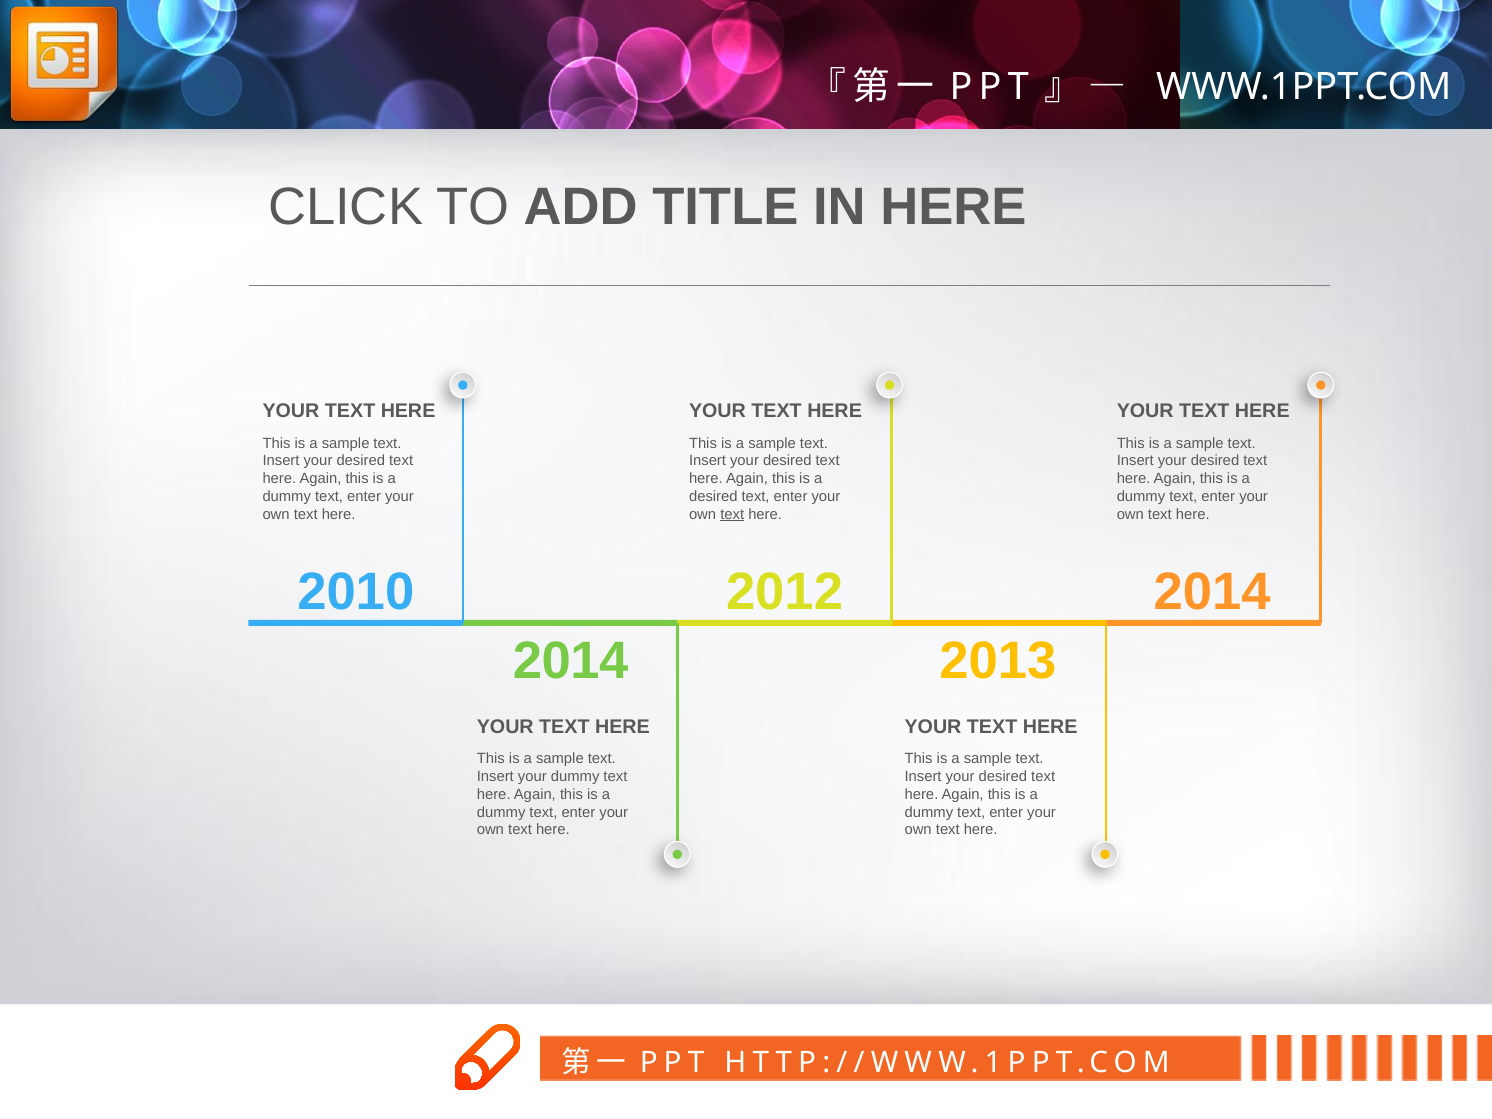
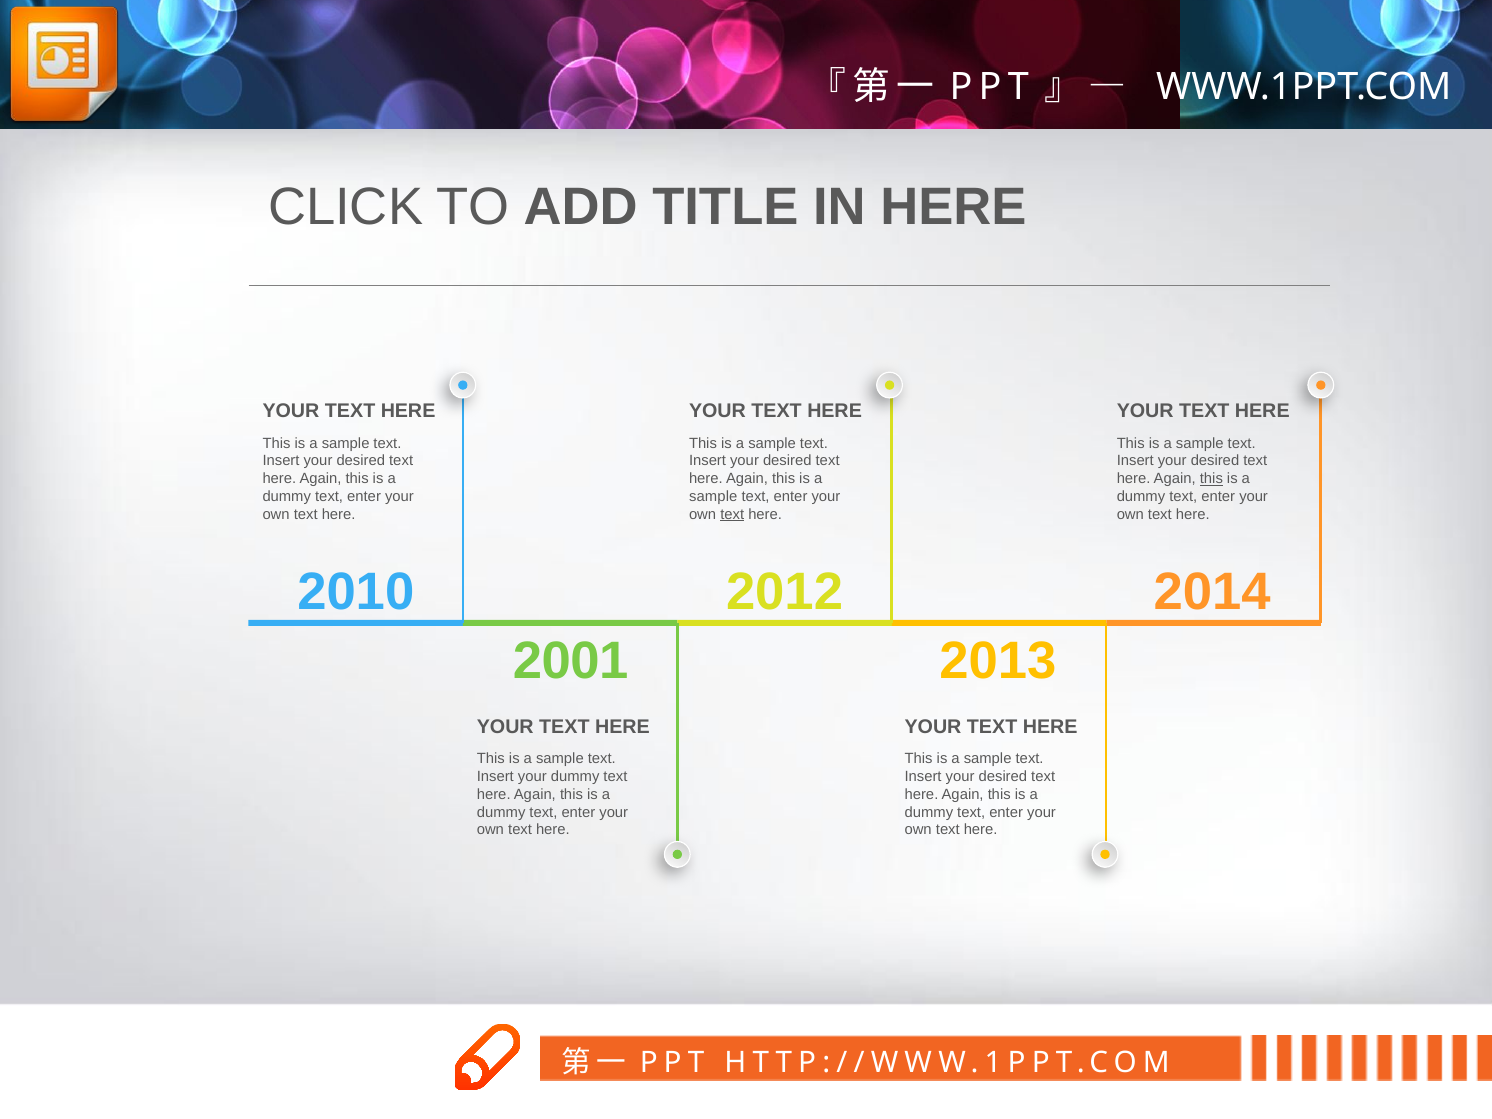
this at (1211, 479) underline: none -> present
desired at (713, 497): desired -> sample
2014 at (571, 661): 2014 -> 2001
